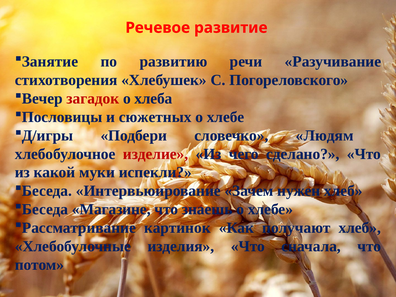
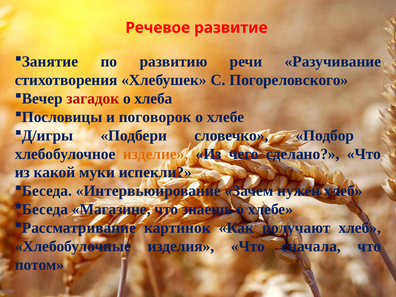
сюжетных: сюжетных -> поговорок
Людям: Людям -> Подбор
изделие colour: red -> orange
